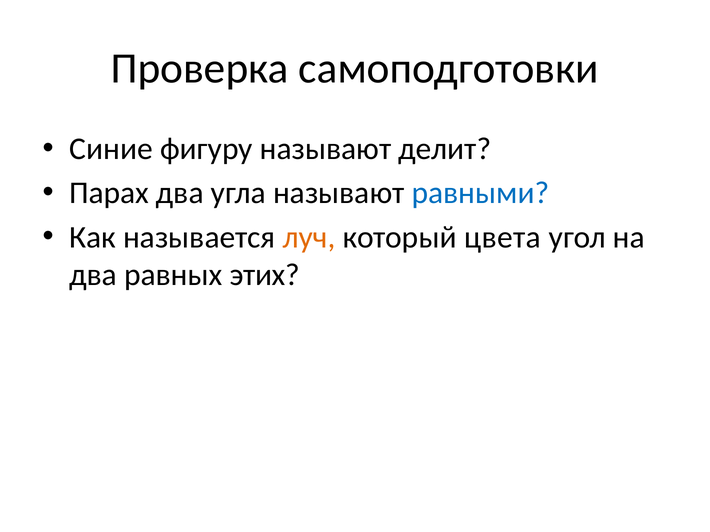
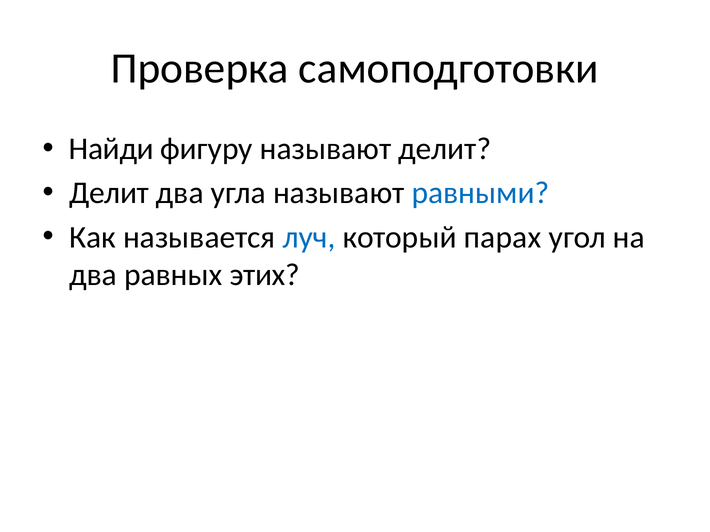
Синие: Синие -> Найди
Парах at (109, 193): Парах -> Делит
луч colour: orange -> blue
цвета: цвета -> парах
